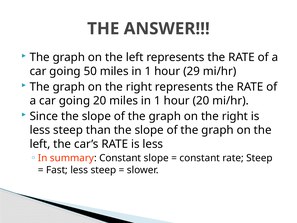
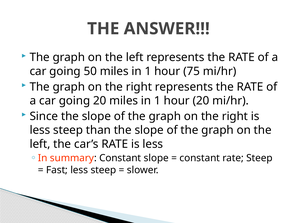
29: 29 -> 75
